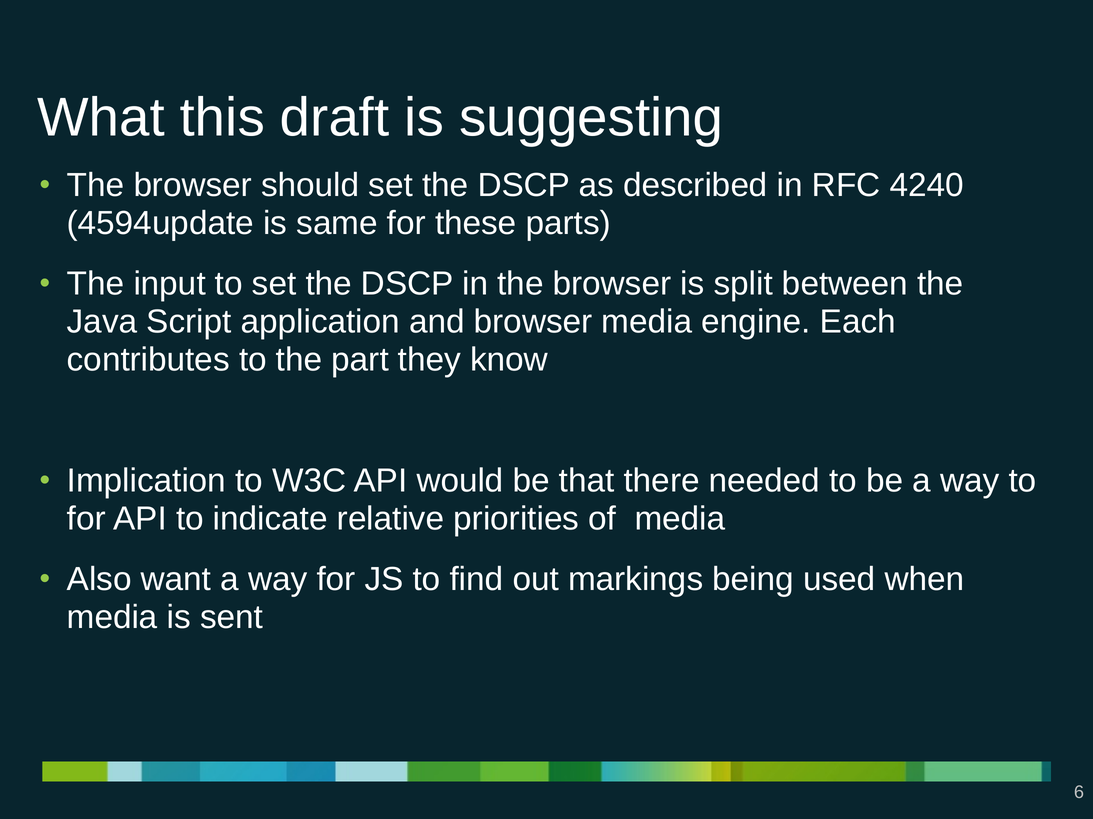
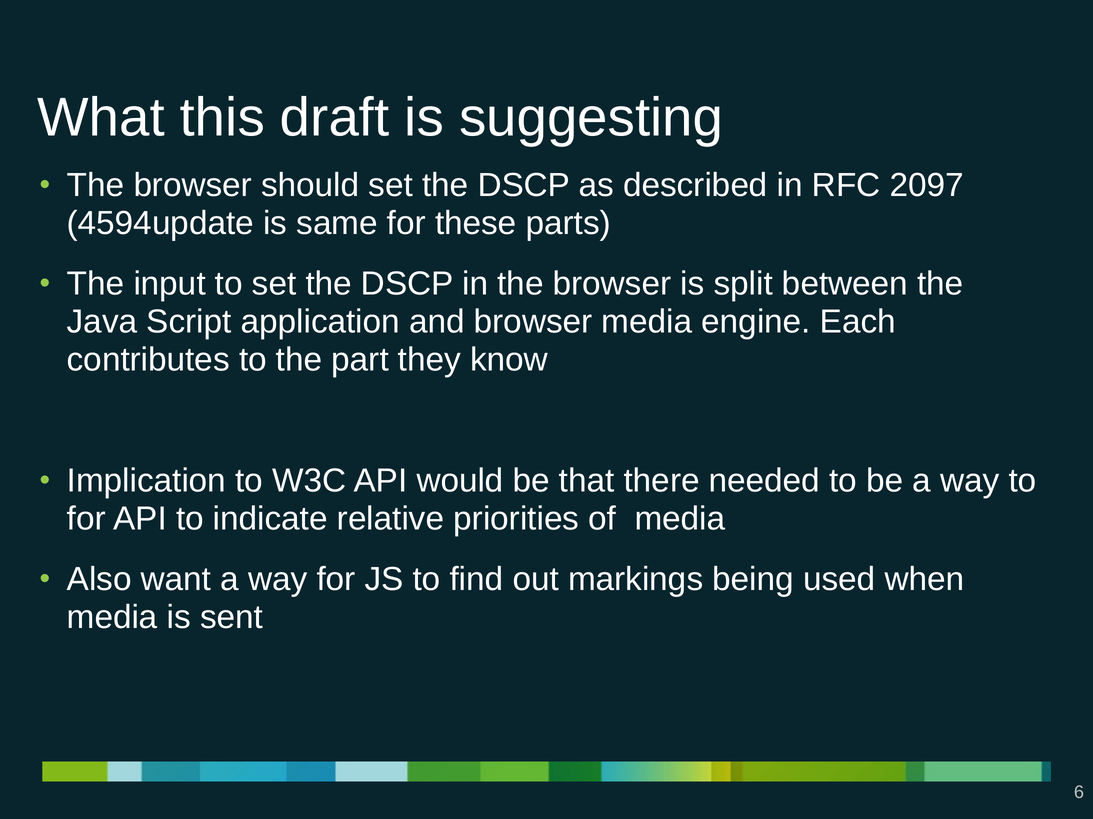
4240: 4240 -> 2097
